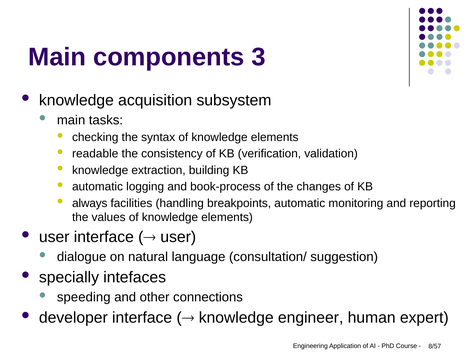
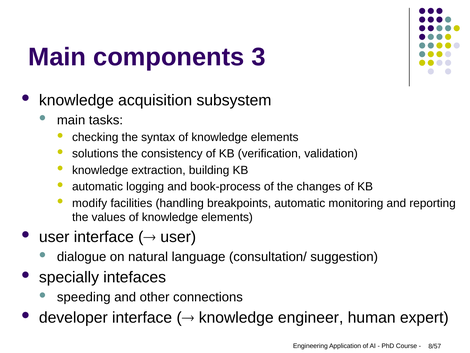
readable: readable -> solutions
always: always -> modify
